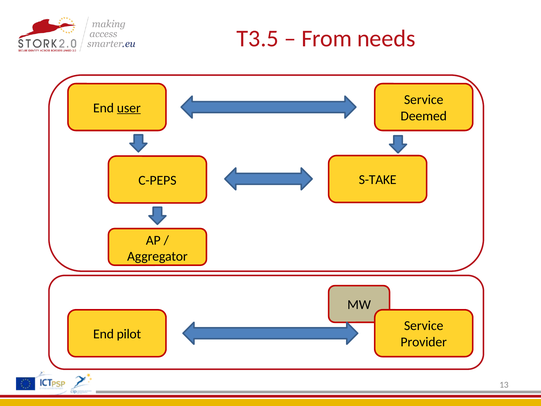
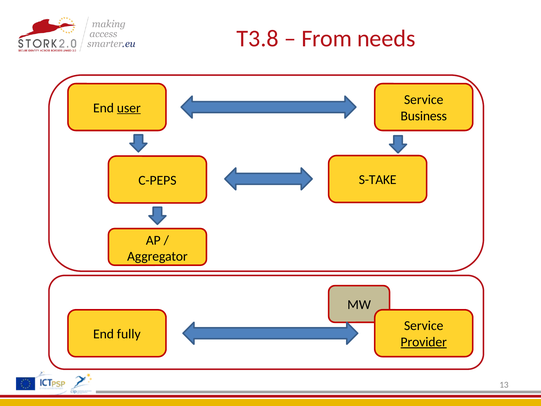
T3.5: T3.5 -> T3.8
Deemed: Deemed -> Business
pilot: pilot -> fully
Provider underline: none -> present
